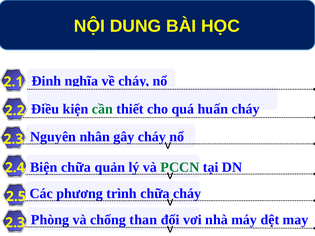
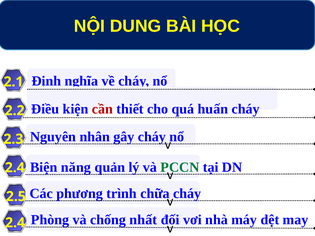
cần colour: green -> red
Biện chữa: chữa -> năng
than: than -> nhất
2.3 at (15, 223): 2.3 -> 2.4
